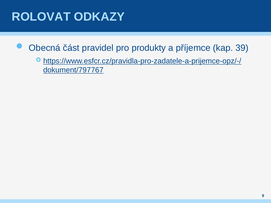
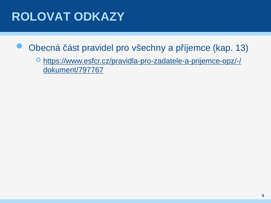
produkty: produkty -> všechny
39: 39 -> 13
